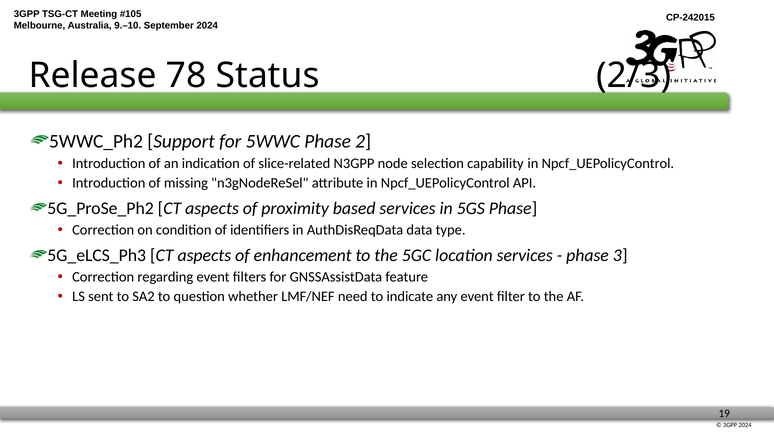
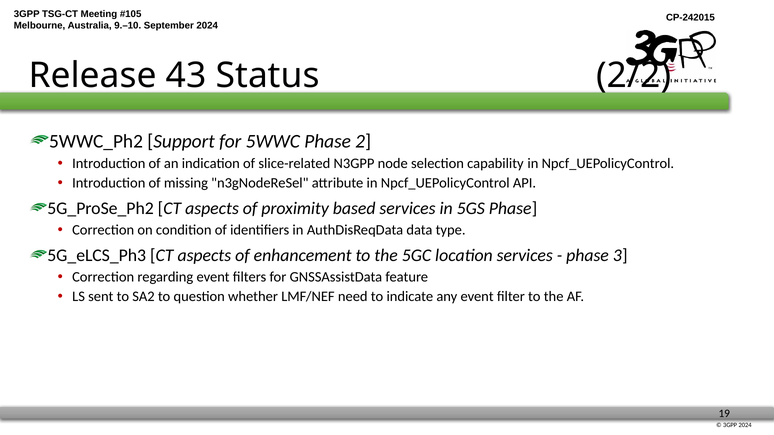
78: 78 -> 43
2/3: 2/3 -> 2/2
